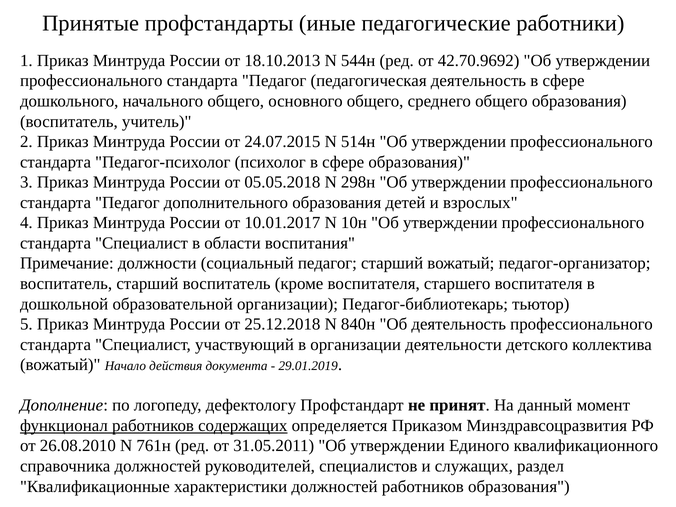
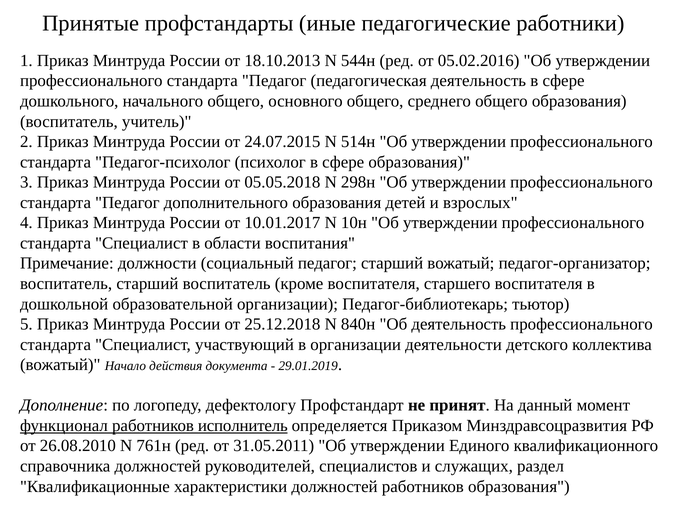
42.70.9692: 42.70.9692 -> 05.02.2016
содержащих: содержащих -> исполнитель
